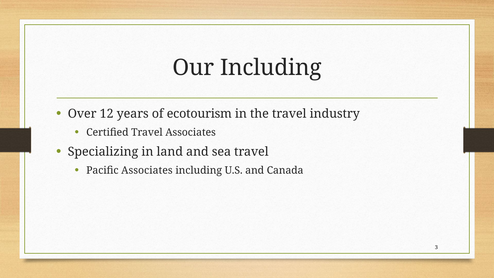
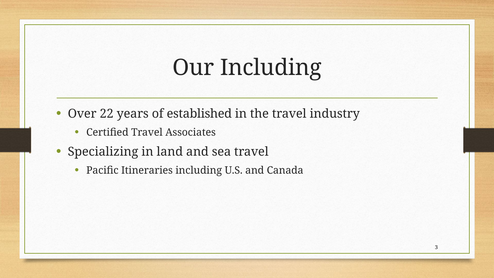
12: 12 -> 22
ecotourism: ecotourism -> established
Pacific Associates: Associates -> Itineraries
